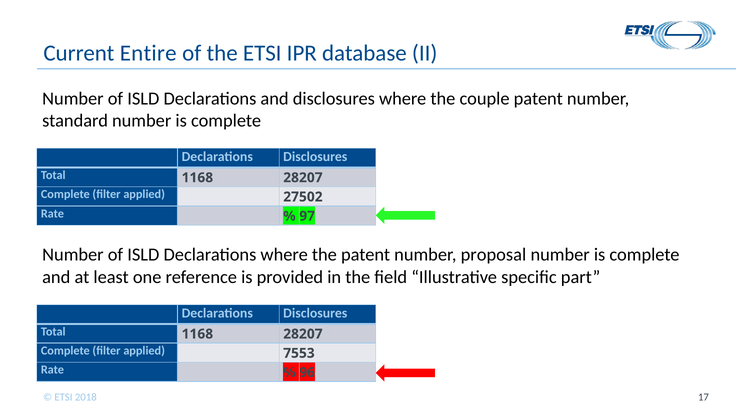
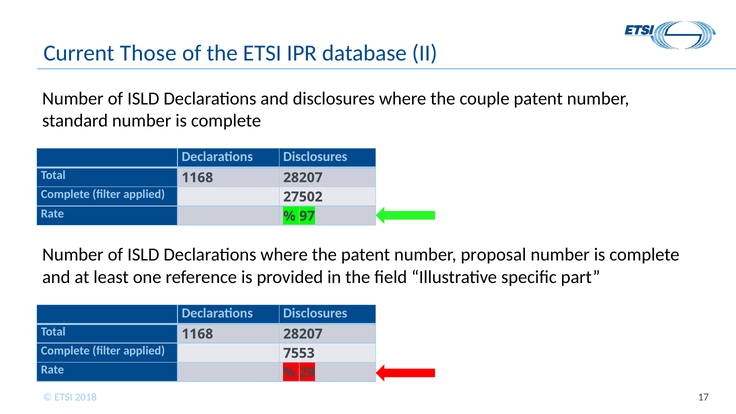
Entire: Entire -> Those
96: 96 -> 29
